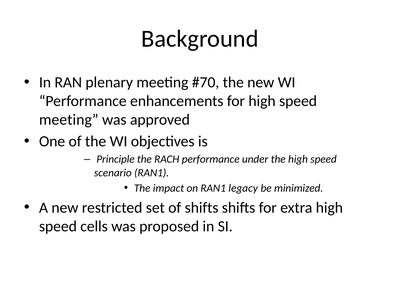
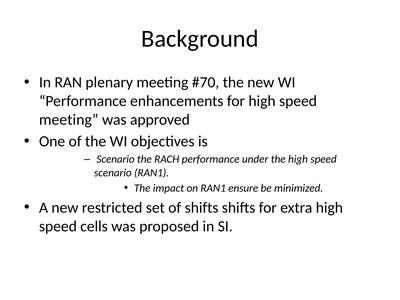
Principle at (116, 159): Principle -> Scenario
legacy: legacy -> ensure
